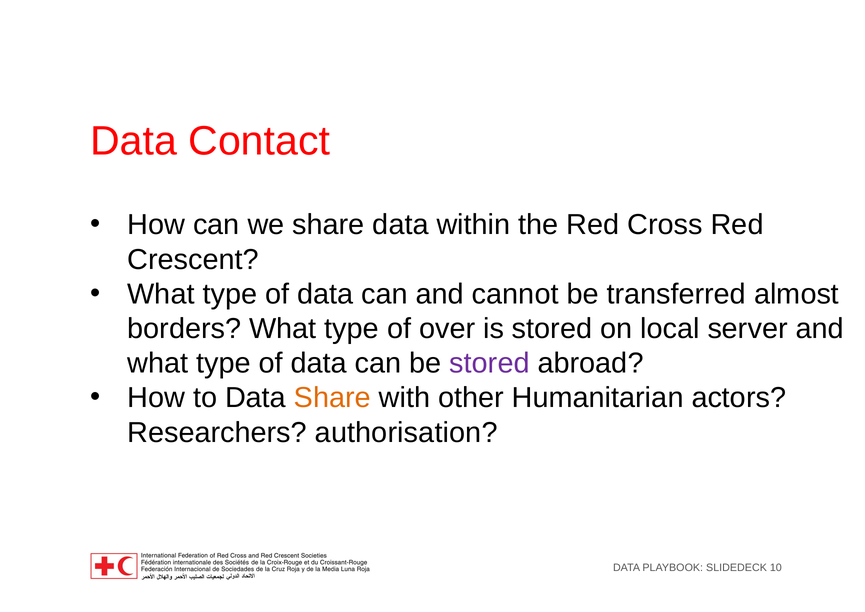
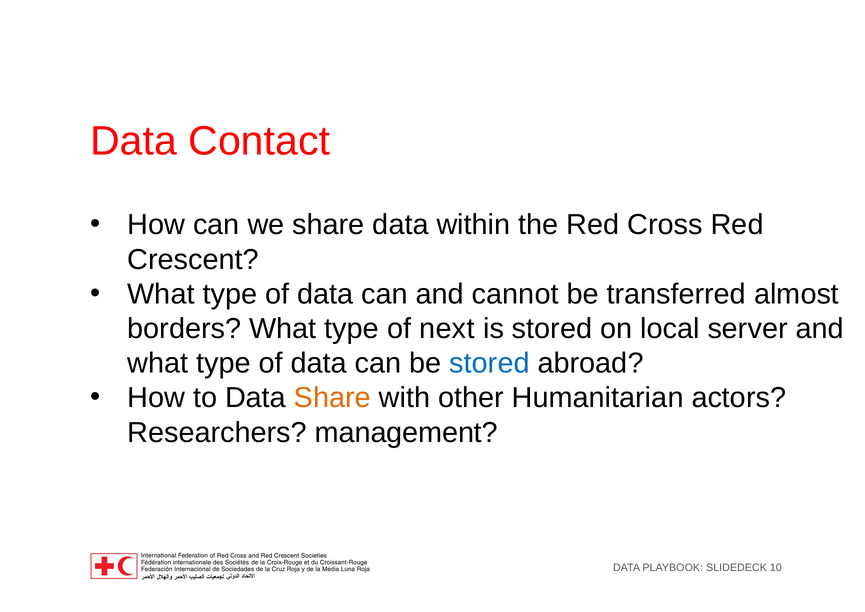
over: over -> next
stored at (490, 363) colour: purple -> blue
authorisation: authorisation -> management
